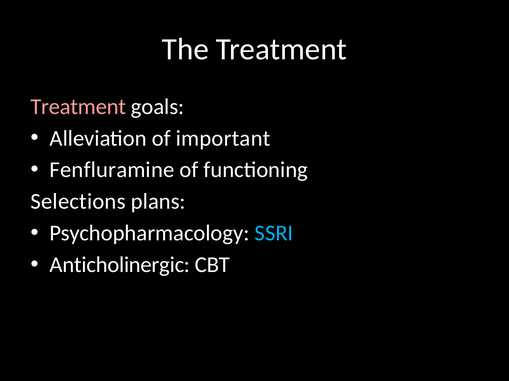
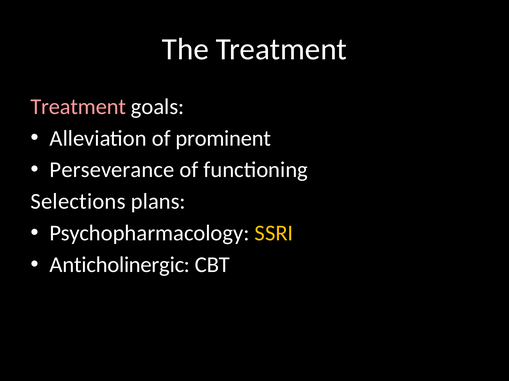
important: important -> prominent
Fenfluramine: Fenfluramine -> Perseverance
SSRI colour: light blue -> yellow
